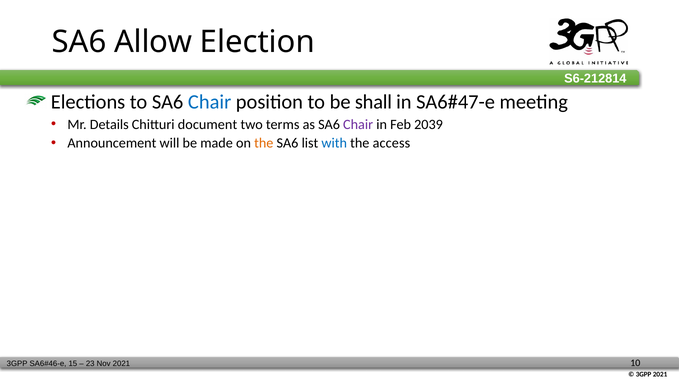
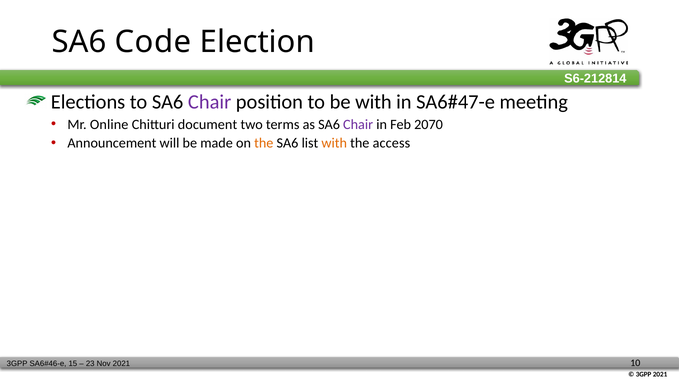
Allow: Allow -> Code
Chair at (210, 102) colour: blue -> purple
be shall: shall -> with
Details: Details -> Online
2039: 2039 -> 2070
with at (334, 143) colour: blue -> orange
